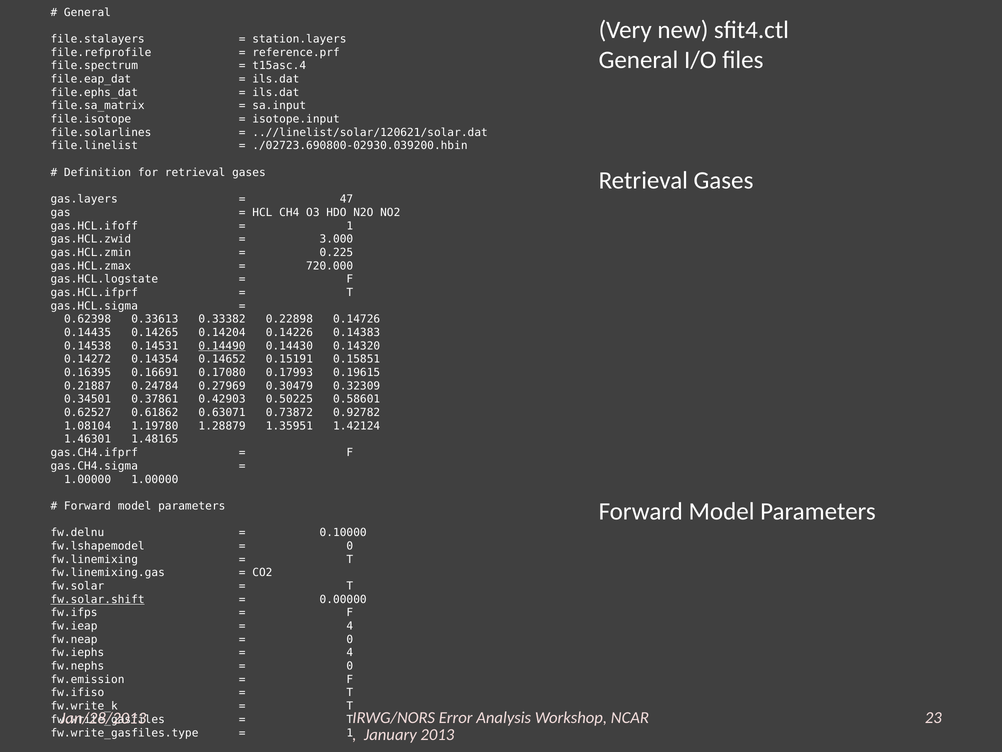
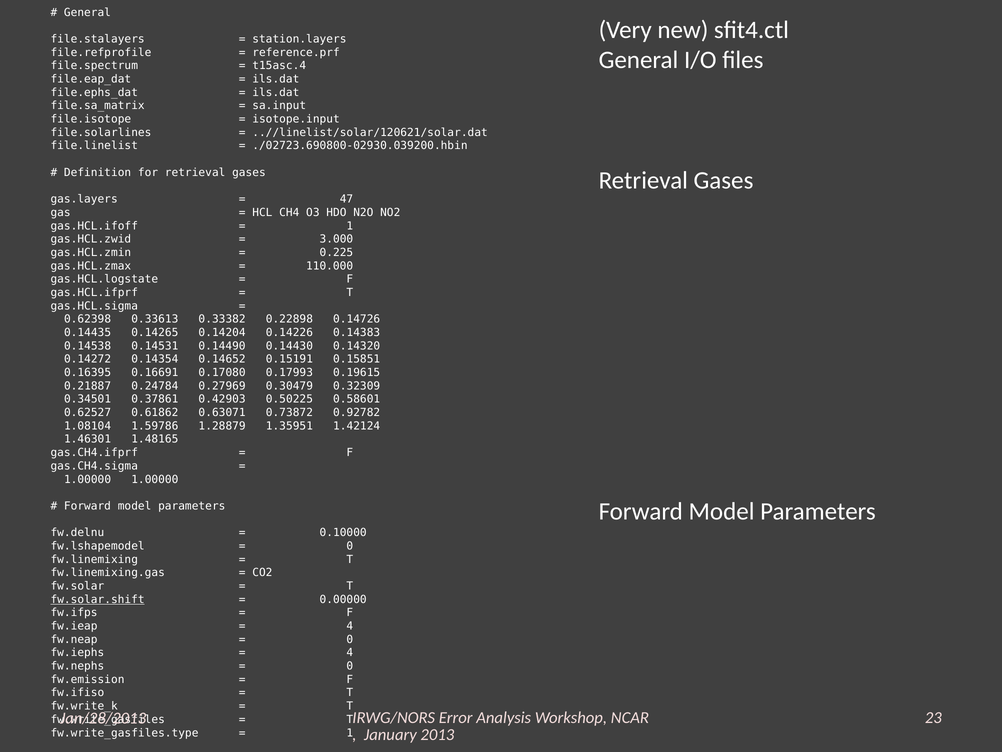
720.000: 720.000 -> 110.000
0.14490 underline: present -> none
1.19780: 1.19780 -> 1.59786
